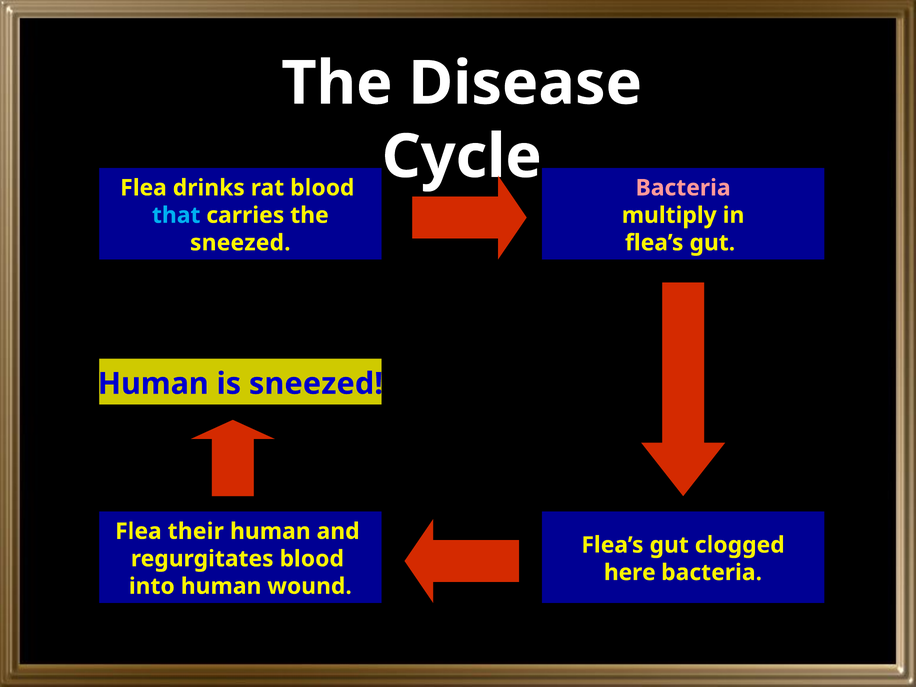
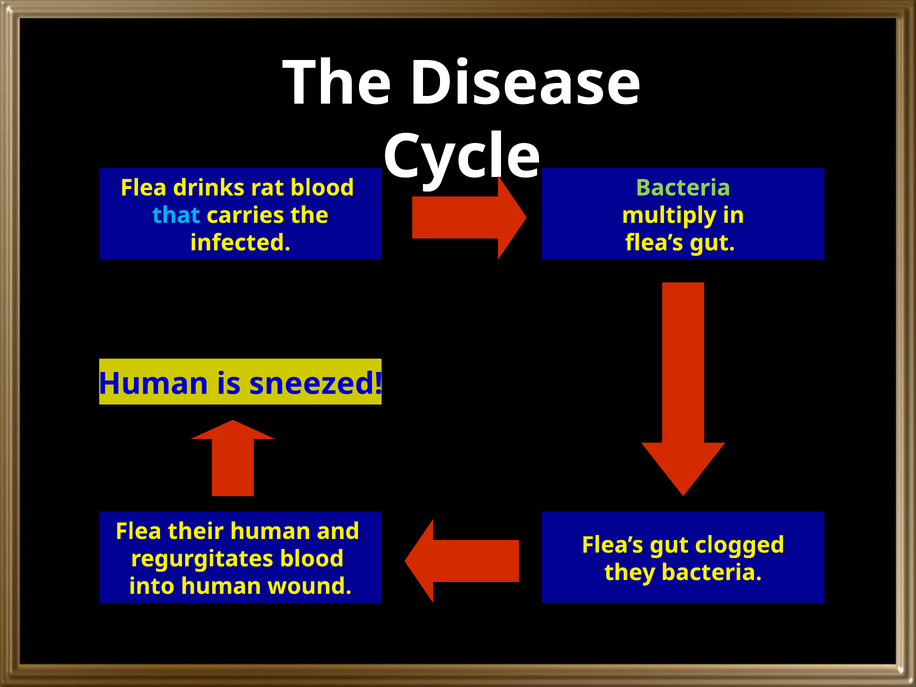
Bacteria at (683, 188) colour: pink -> light green
sneezed at (240, 243): sneezed -> infected
here: here -> they
